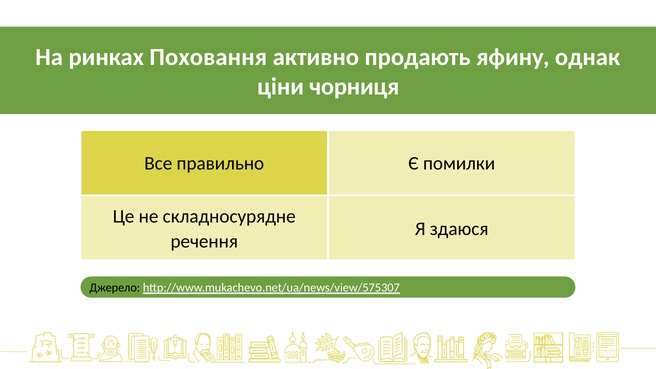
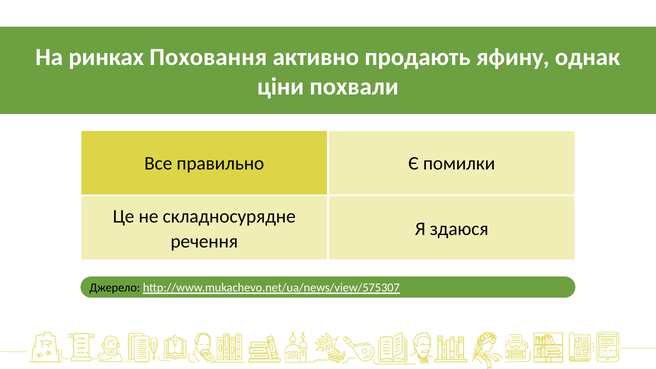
чорниця: чорниця -> похвали
